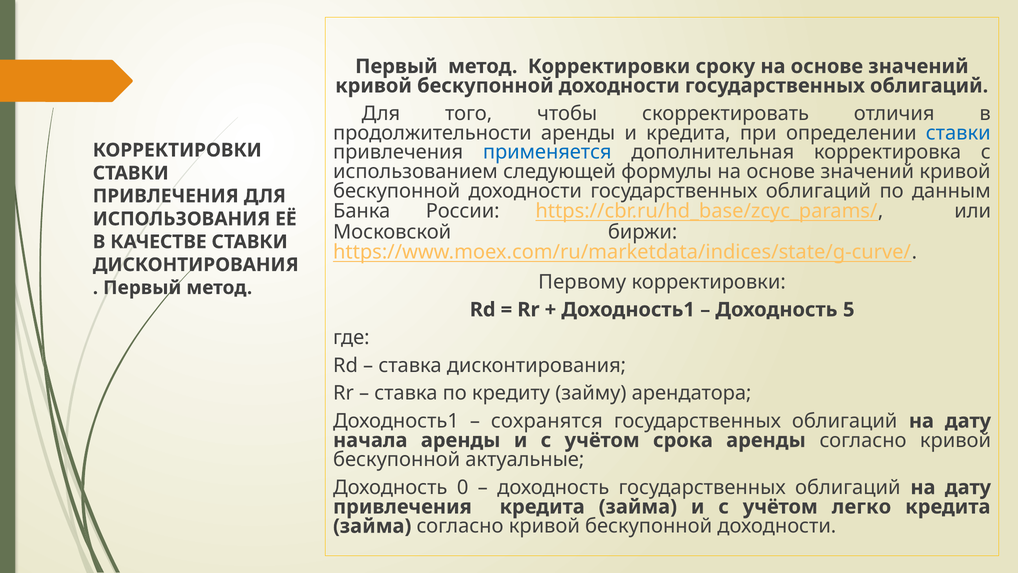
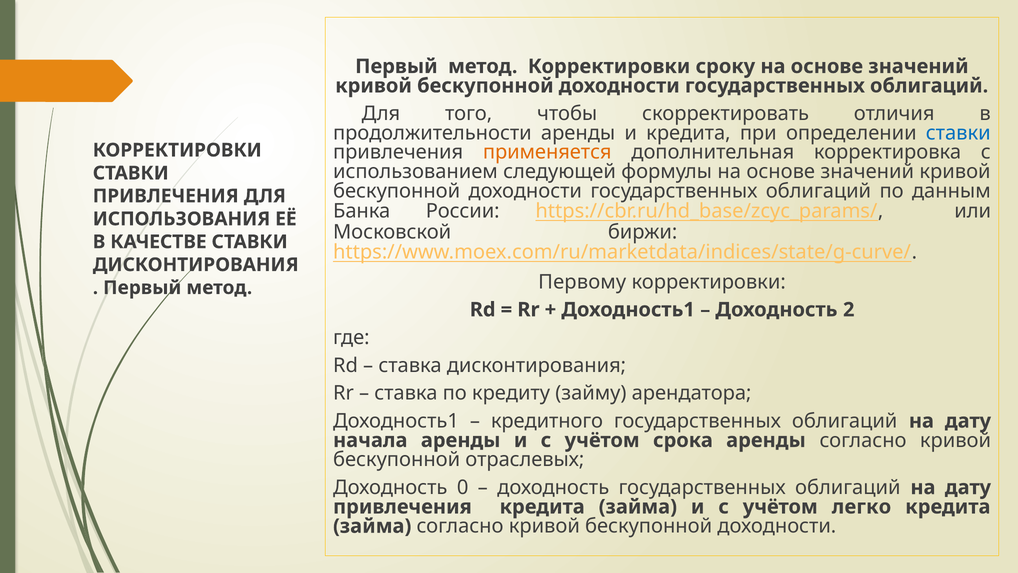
применяется colour: blue -> orange
5: 5 -> 2
сохранятся: сохранятся -> кредитного
актуальные: актуальные -> отраслевых
